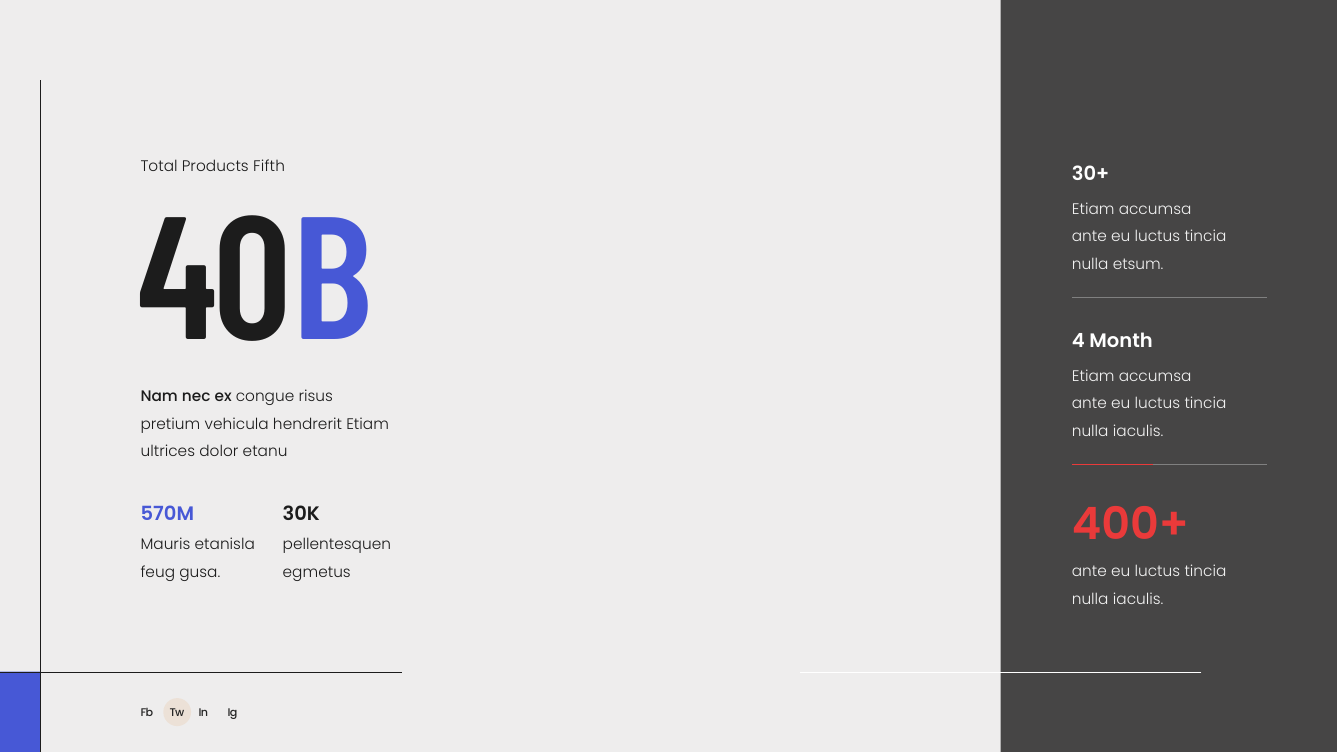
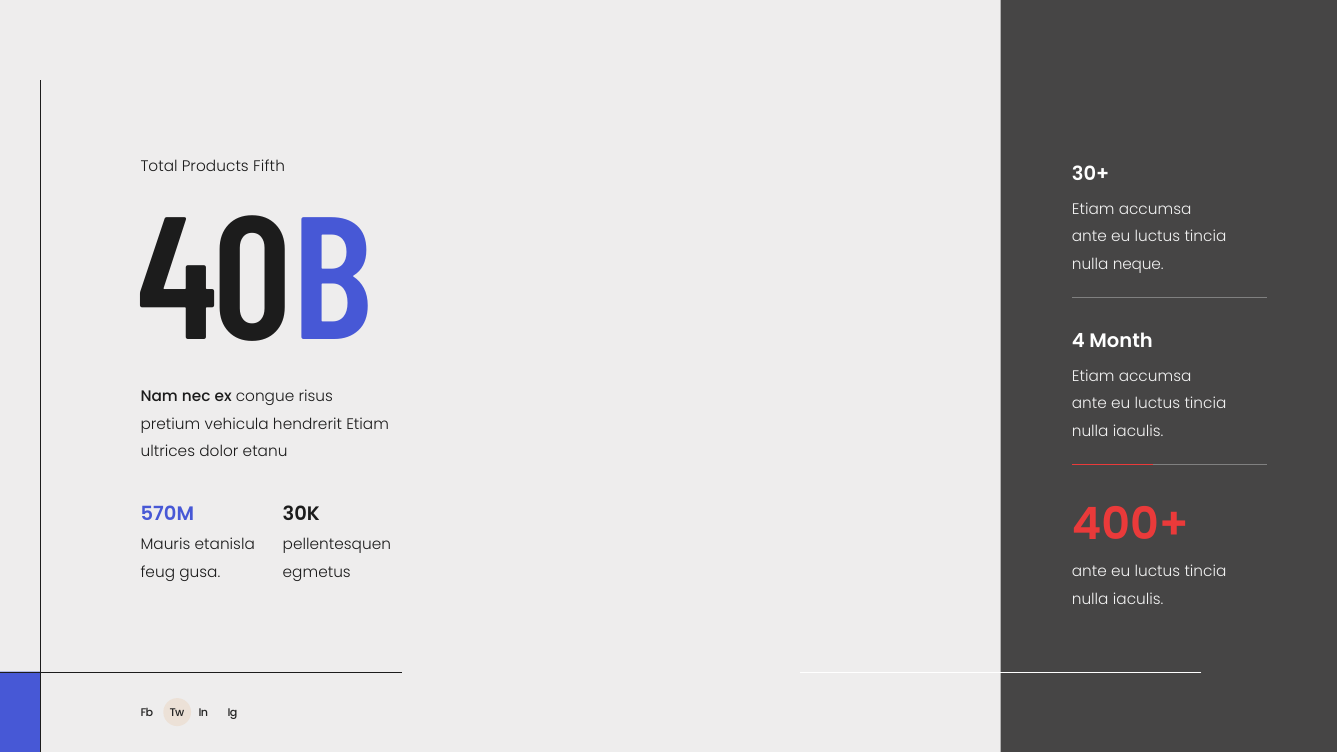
etsum: etsum -> neque
